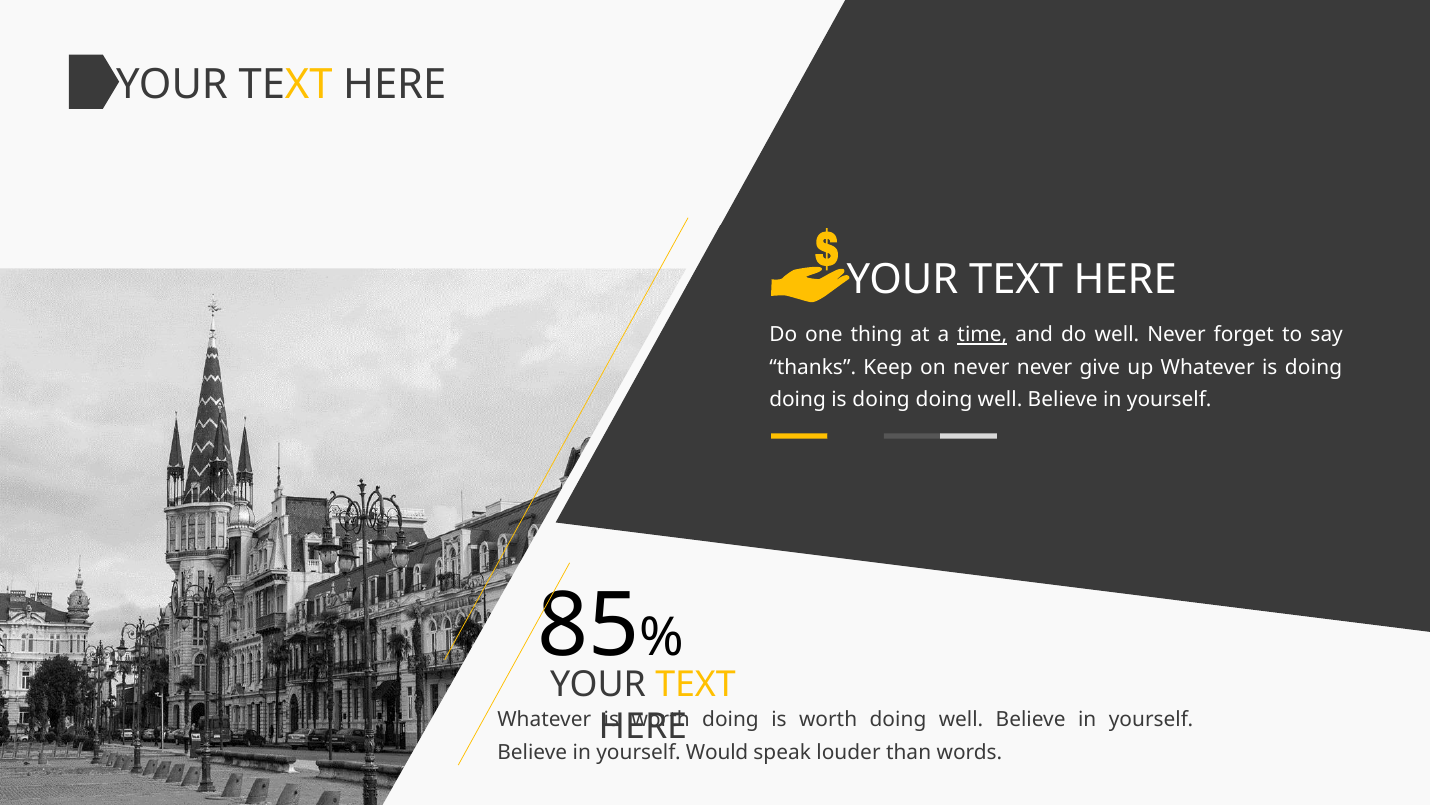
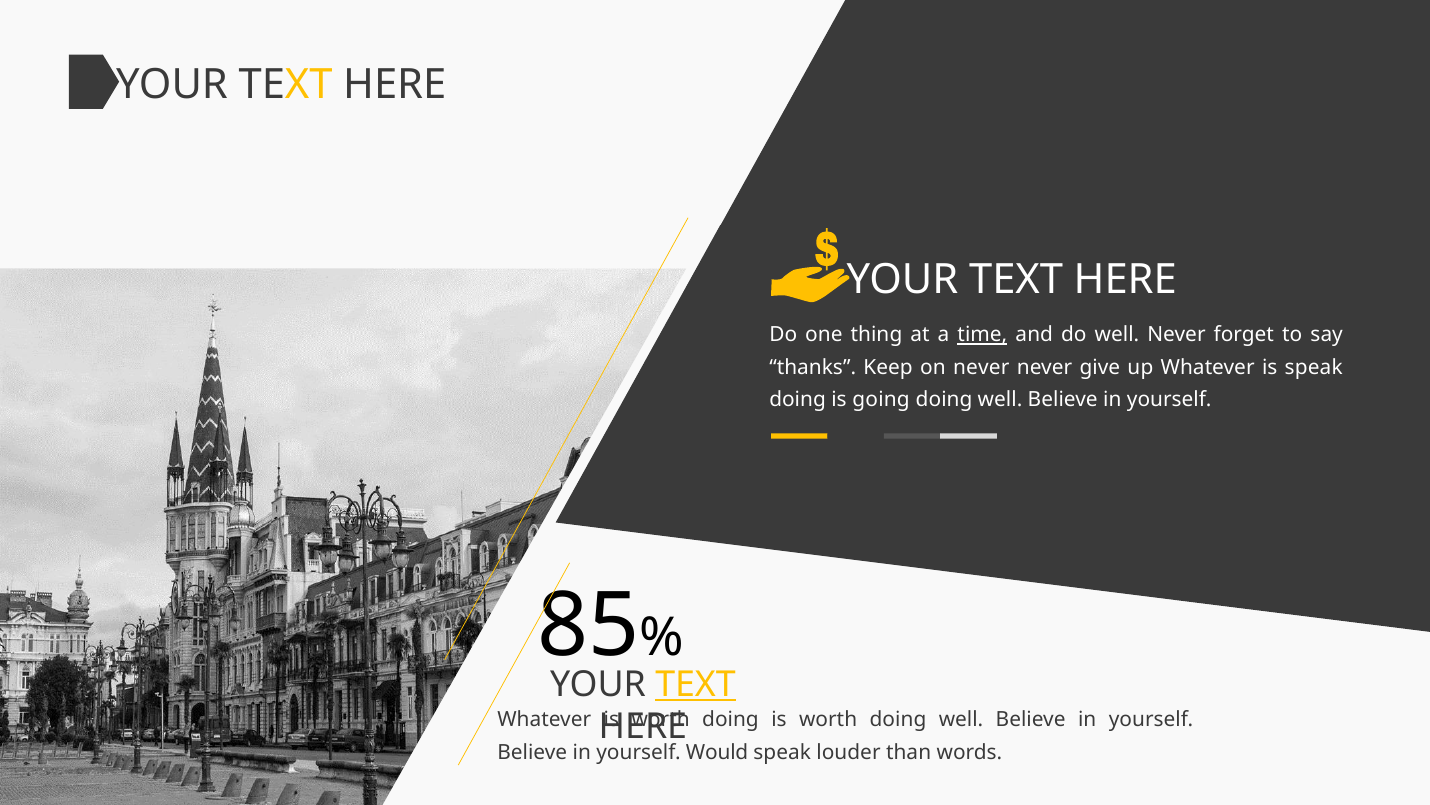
Whatever is doing: doing -> speak
doing is doing: doing -> going
TEXT at (696, 684) underline: none -> present
